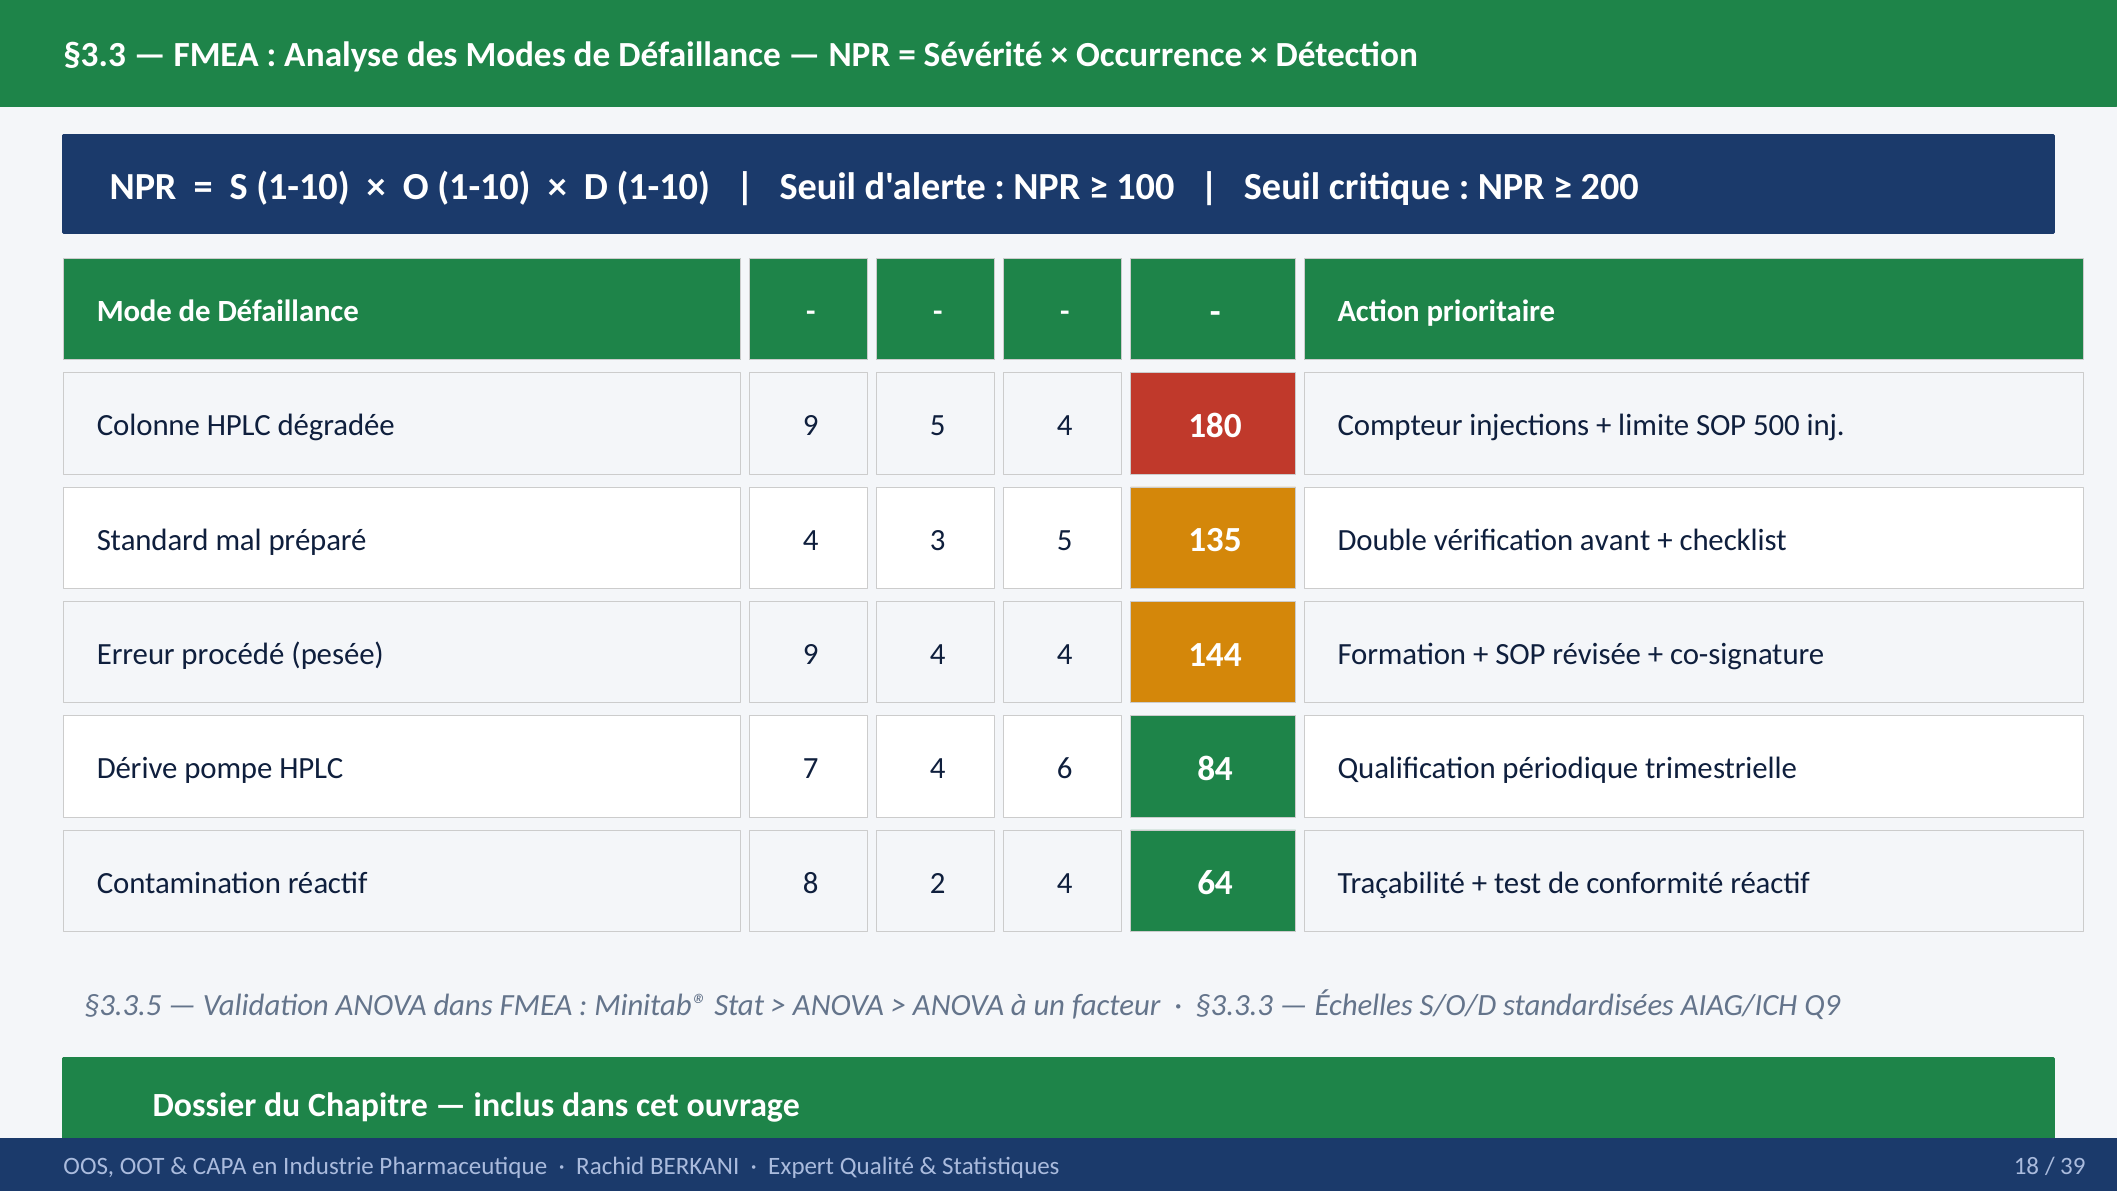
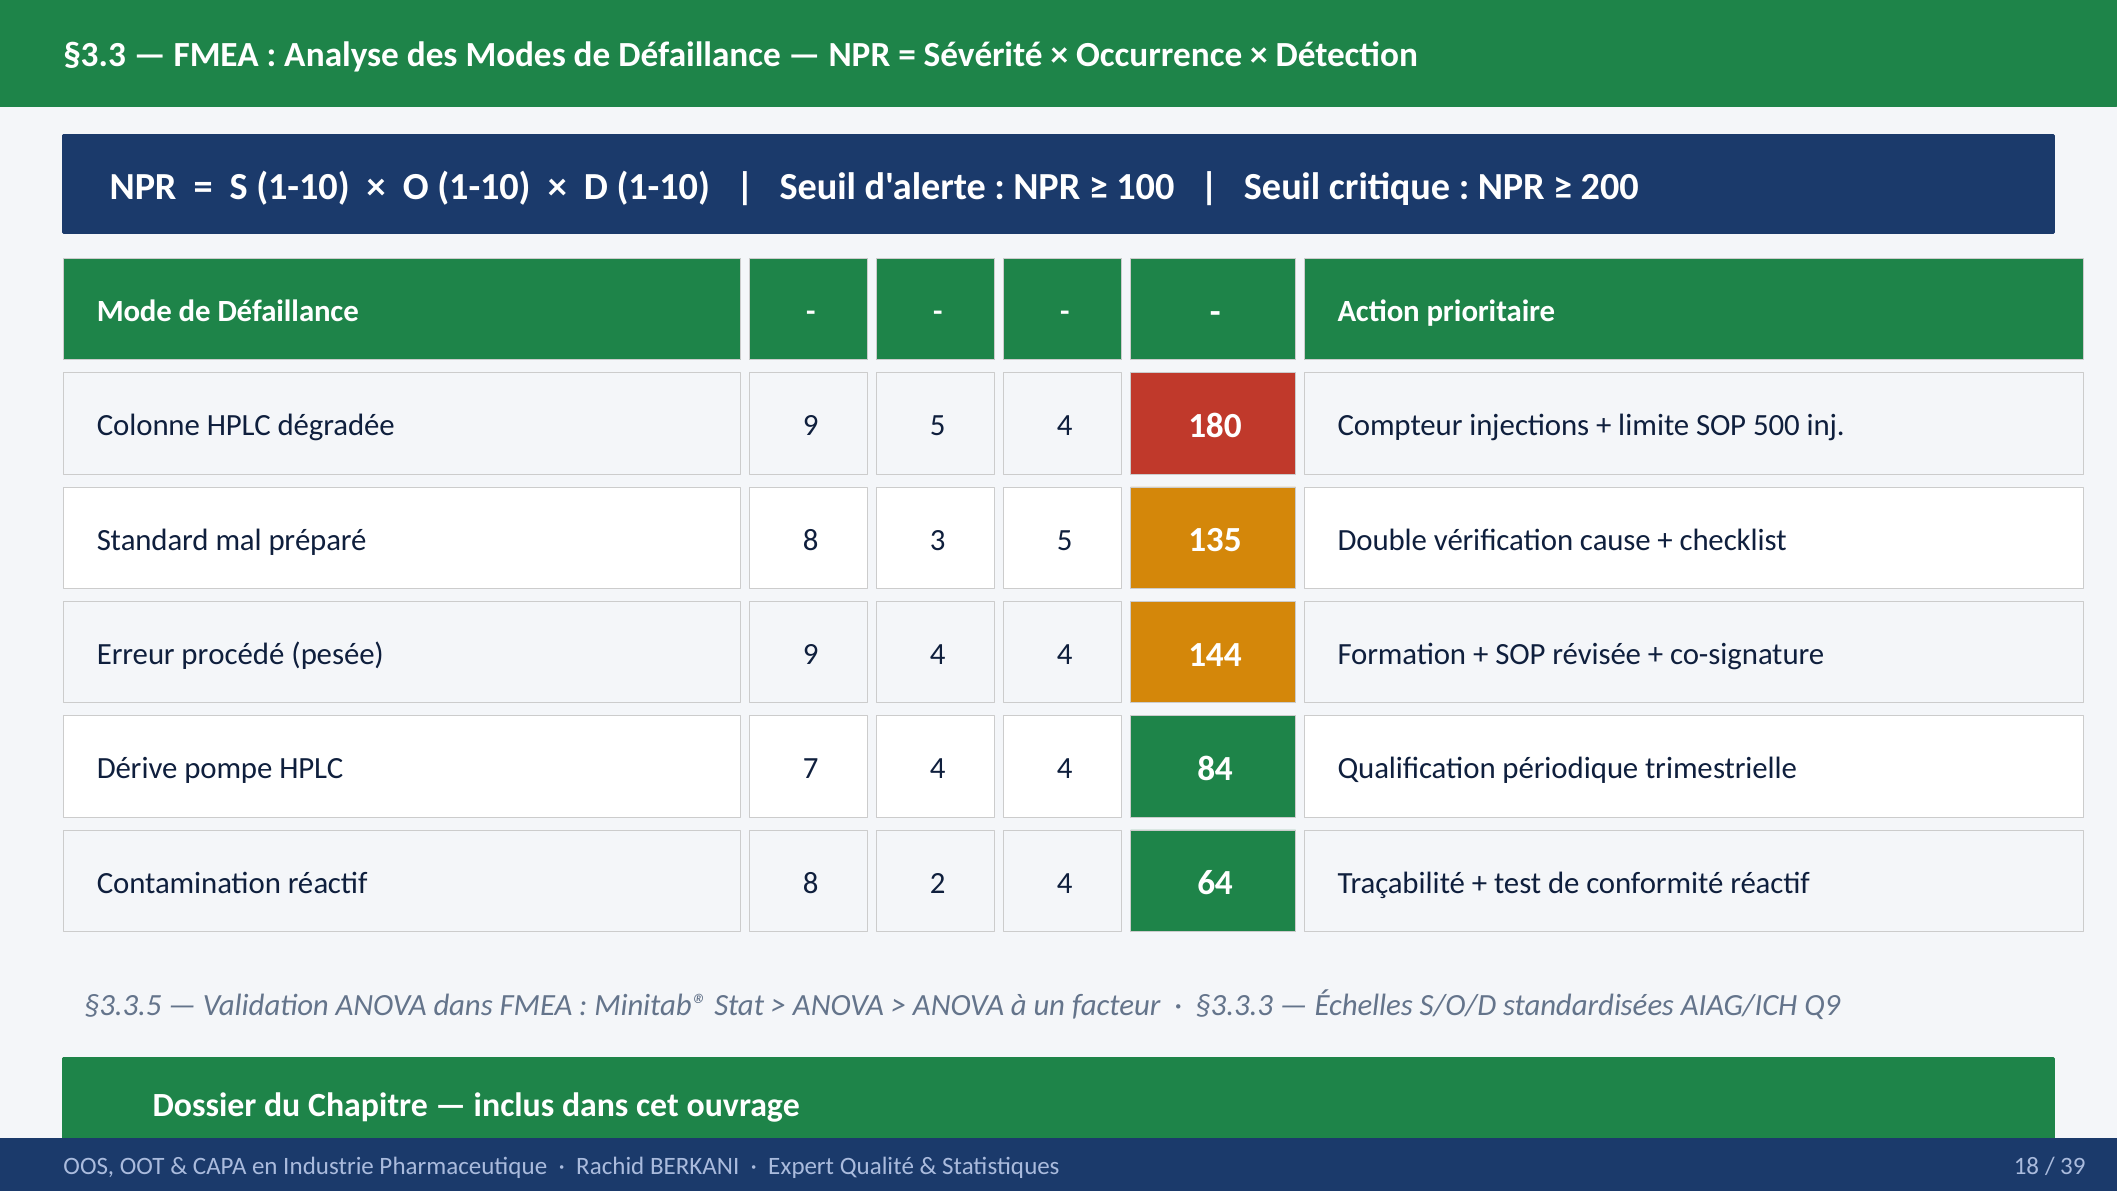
préparé 4: 4 -> 8
vérification avant: avant -> cause
7 4 6: 6 -> 4
